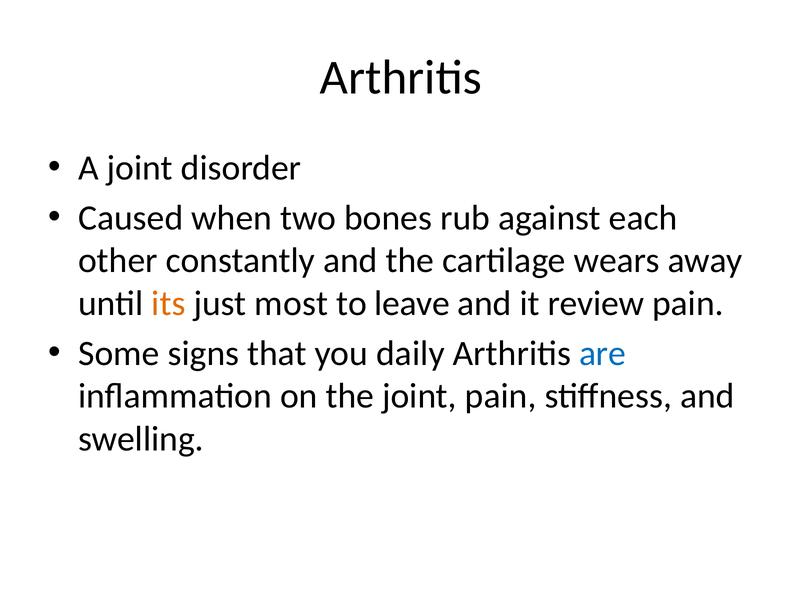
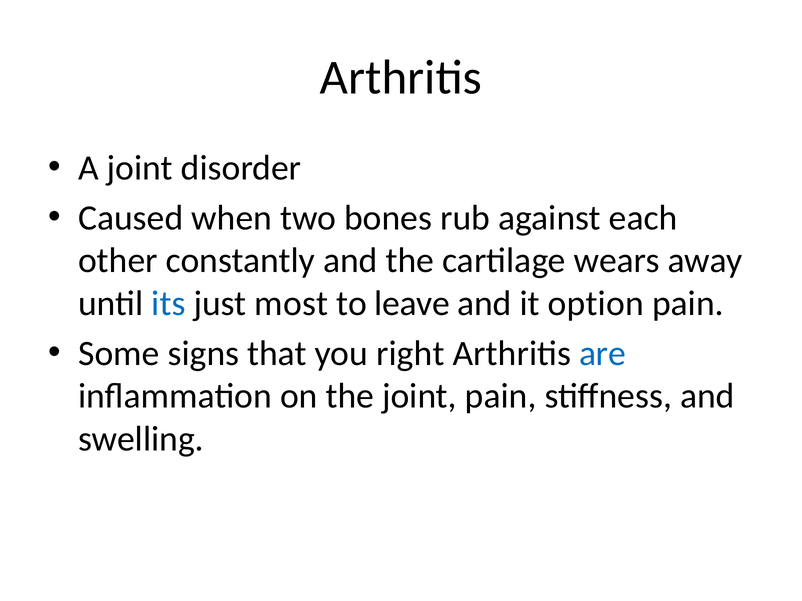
its colour: orange -> blue
review: review -> option
daily: daily -> right
